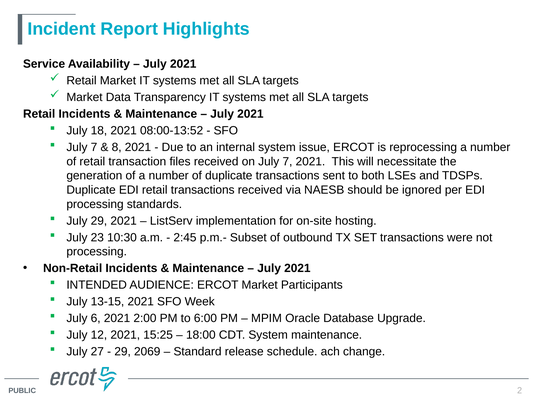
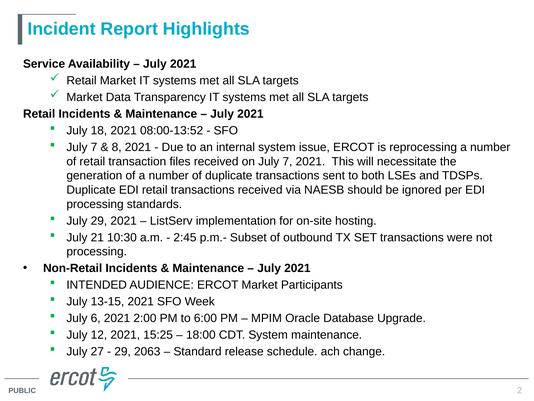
23: 23 -> 21
2069: 2069 -> 2063
